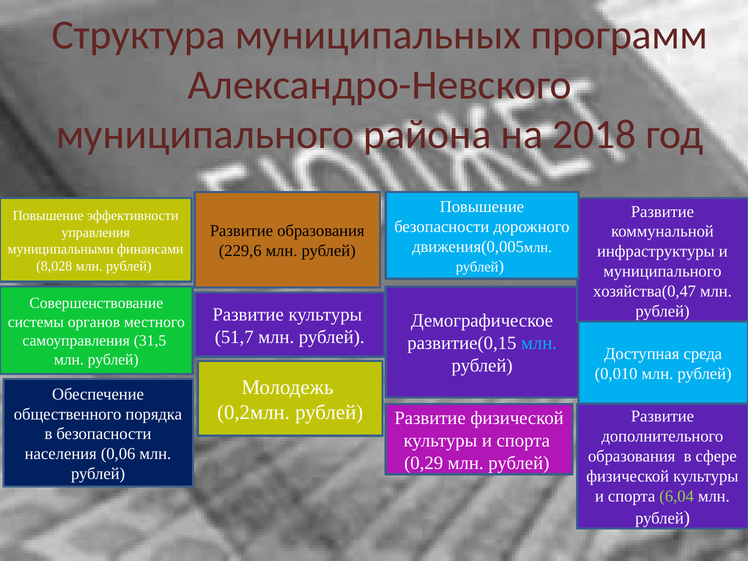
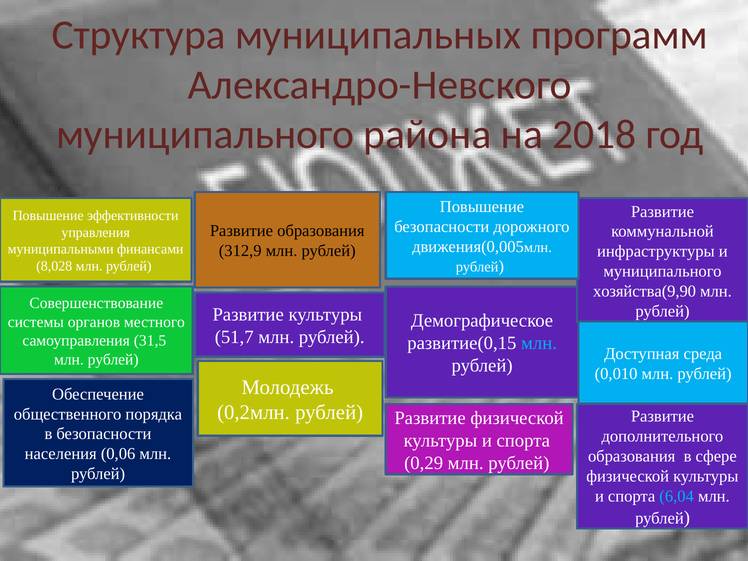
229,6: 229,6 -> 312,9
хозяйства(0,47: хозяйства(0,47 -> хозяйства(9,90
6,04 colour: light green -> light blue
